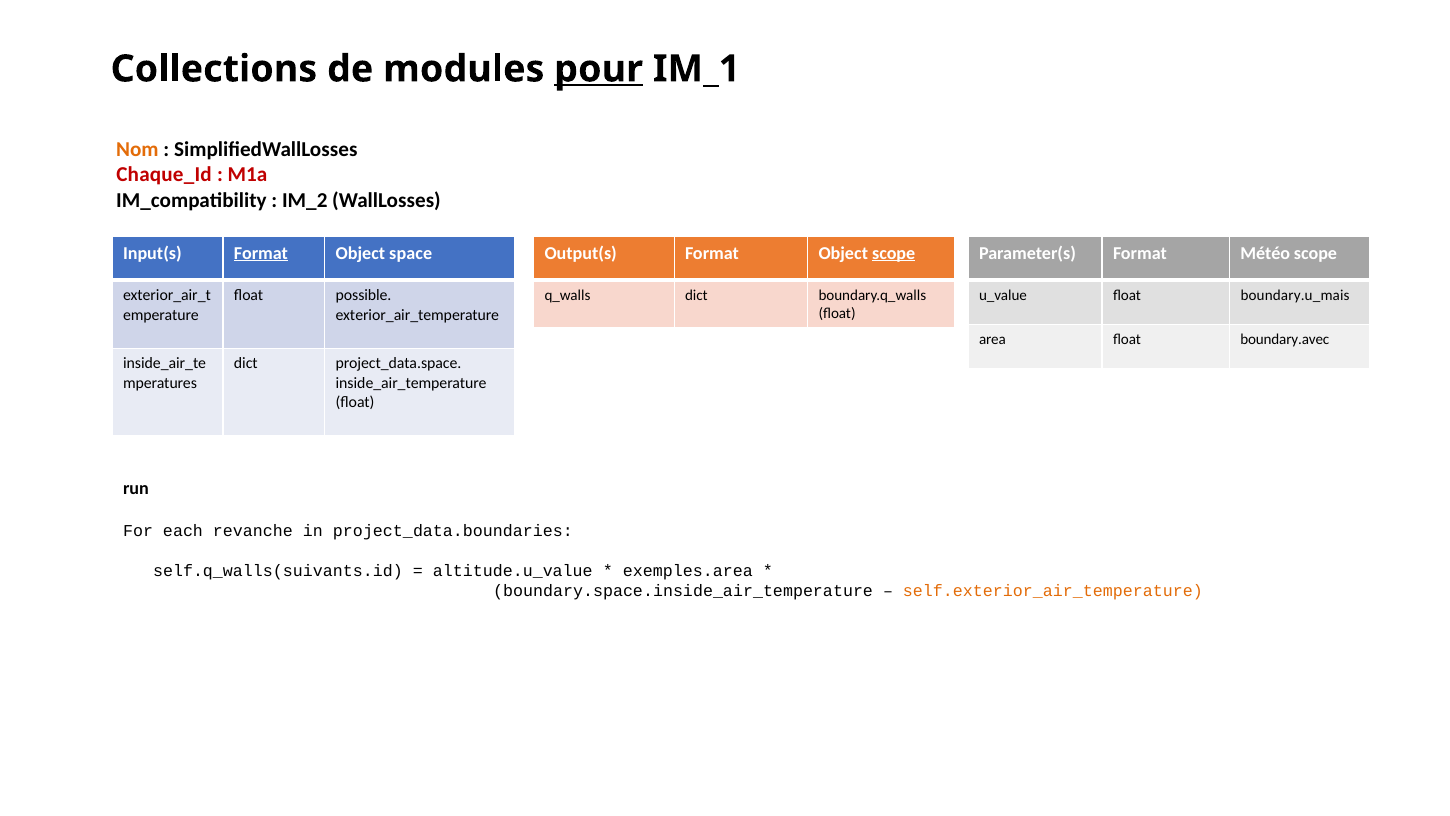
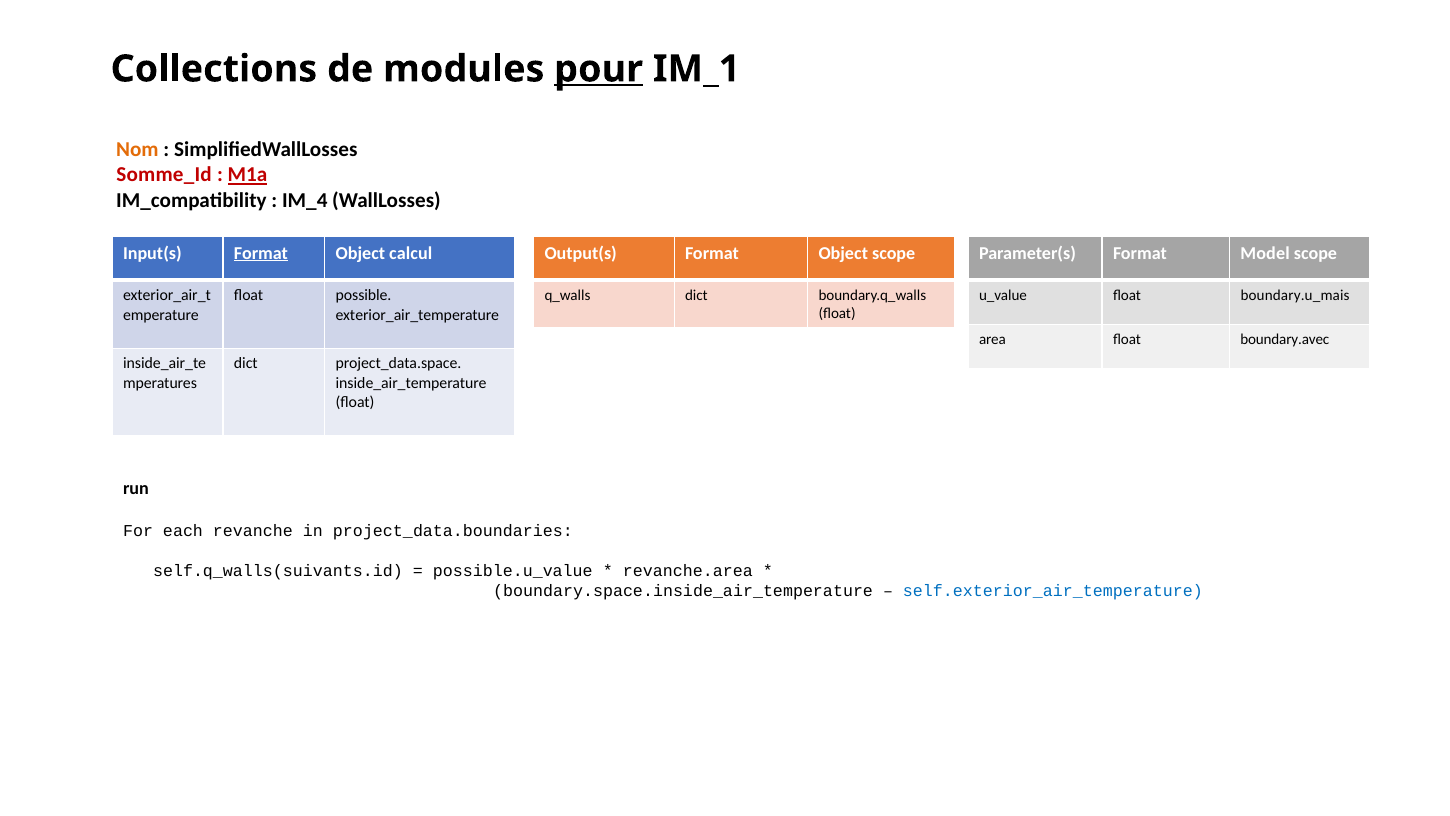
Chaque_Id: Chaque_Id -> Somme_Id
M1a underline: none -> present
IM_2: IM_2 -> IM_4
space: space -> calcul
scope at (894, 253) underline: present -> none
Météo: Météo -> Model
altitude.u_value: altitude.u_value -> possible.u_value
exemples.area: exemples.area -> revanche.area
self.exterior_air_temperature colour: orange -> blue
